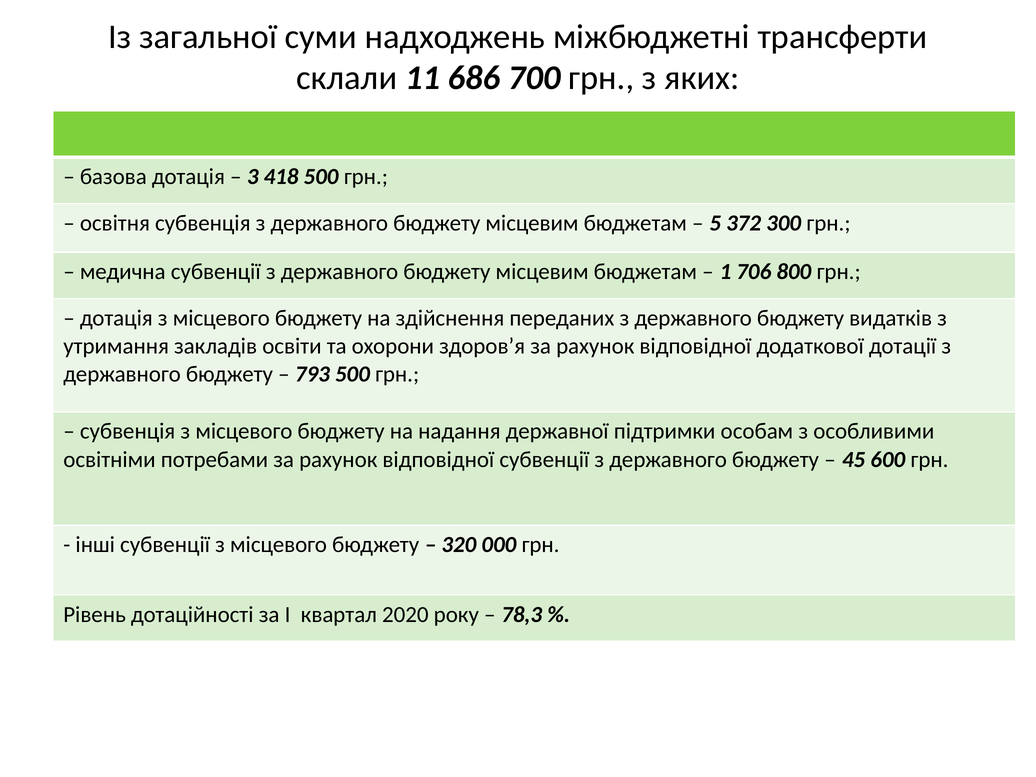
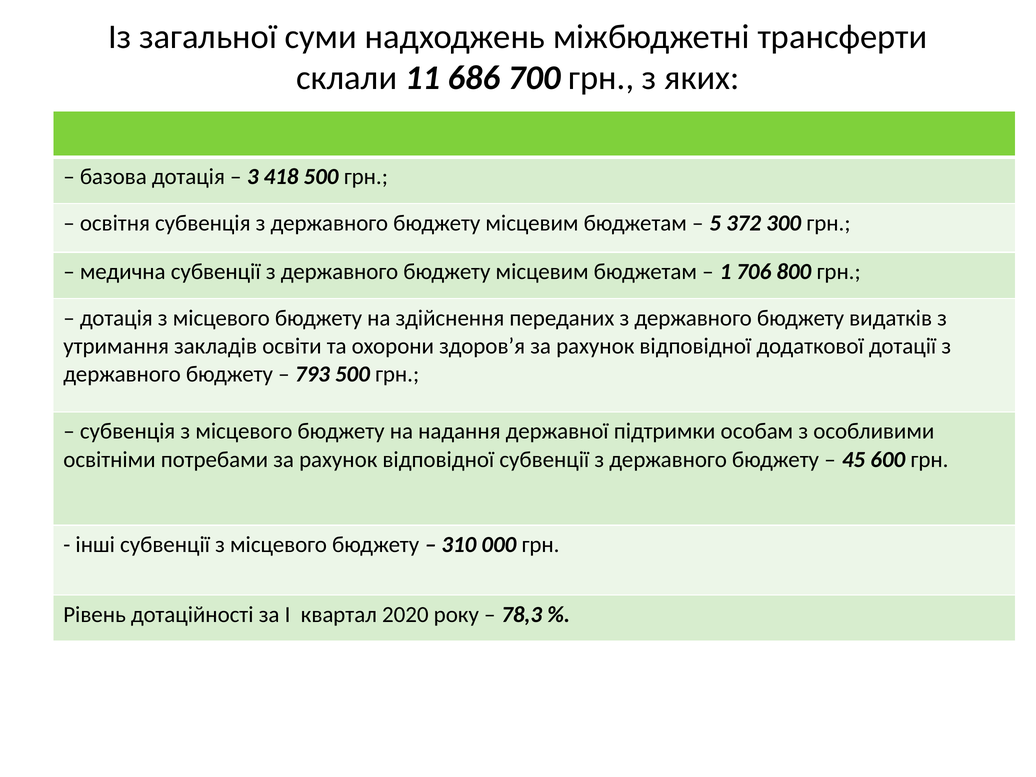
320: 320 -> 310
